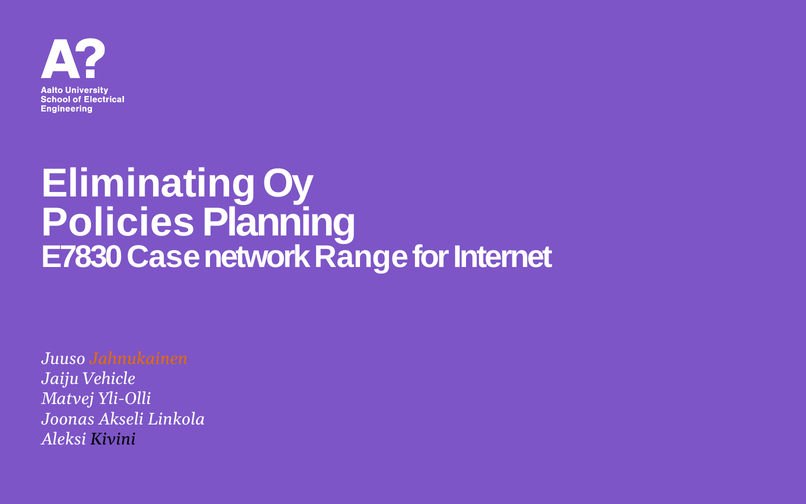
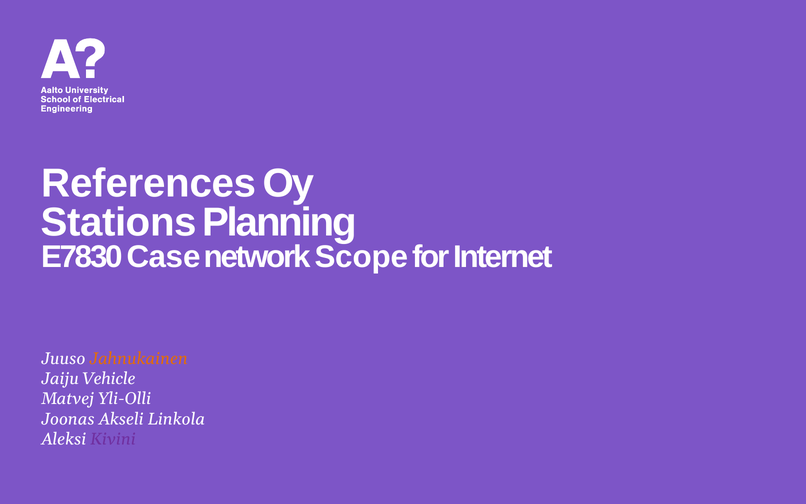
Eliminating: Eliminating -> References
Policies: Policies -> Stations
Range: Range -> Scope
Kivini colour: black -> purple
